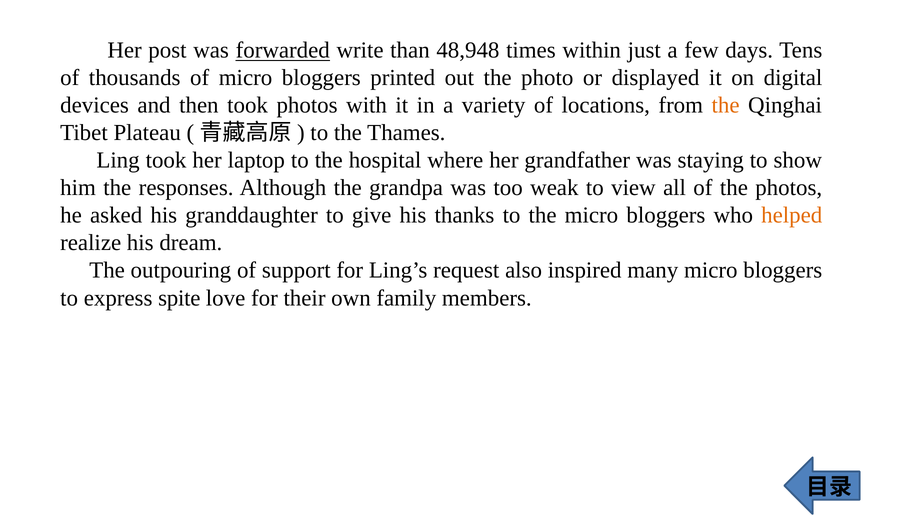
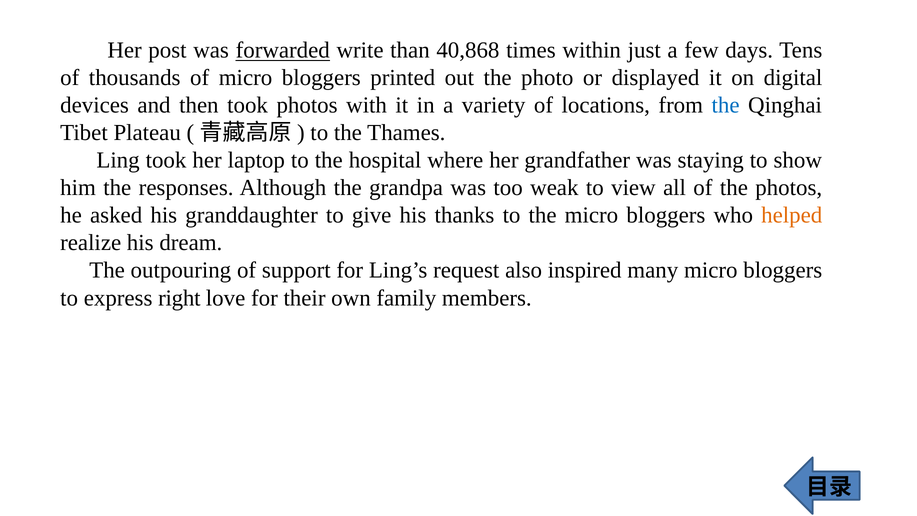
48,948: 48,948 -> 40,868
the at (726, 105) colour: orange -> blue
spite: spite -> right
